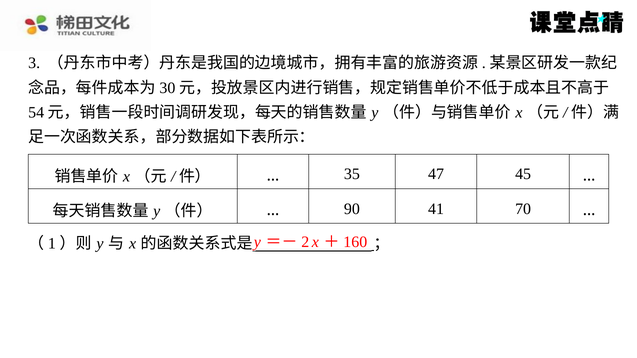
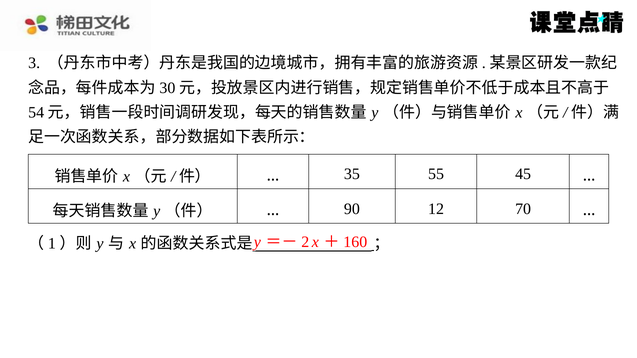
47: 47 -> 55
41: 41 -> 12
